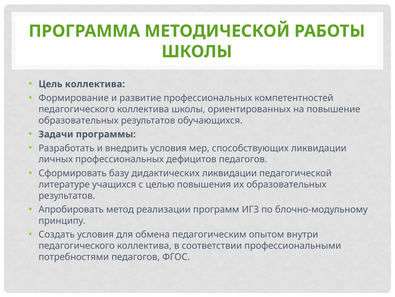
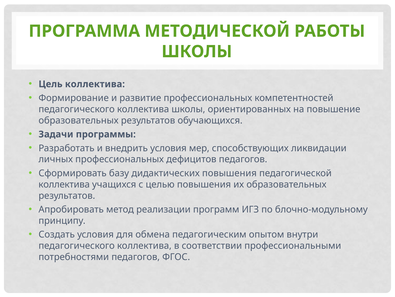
дидактических ликвидации: ликвидации -> повышения
литературе at (64, 184): литературе -> коллектива
